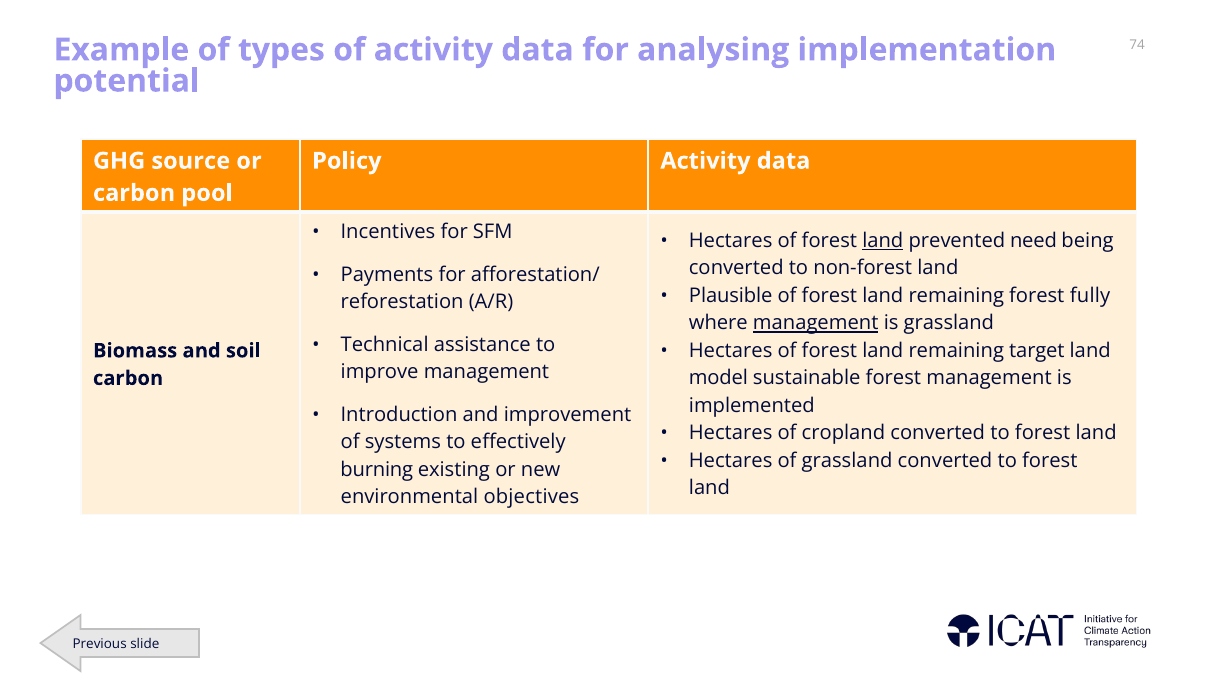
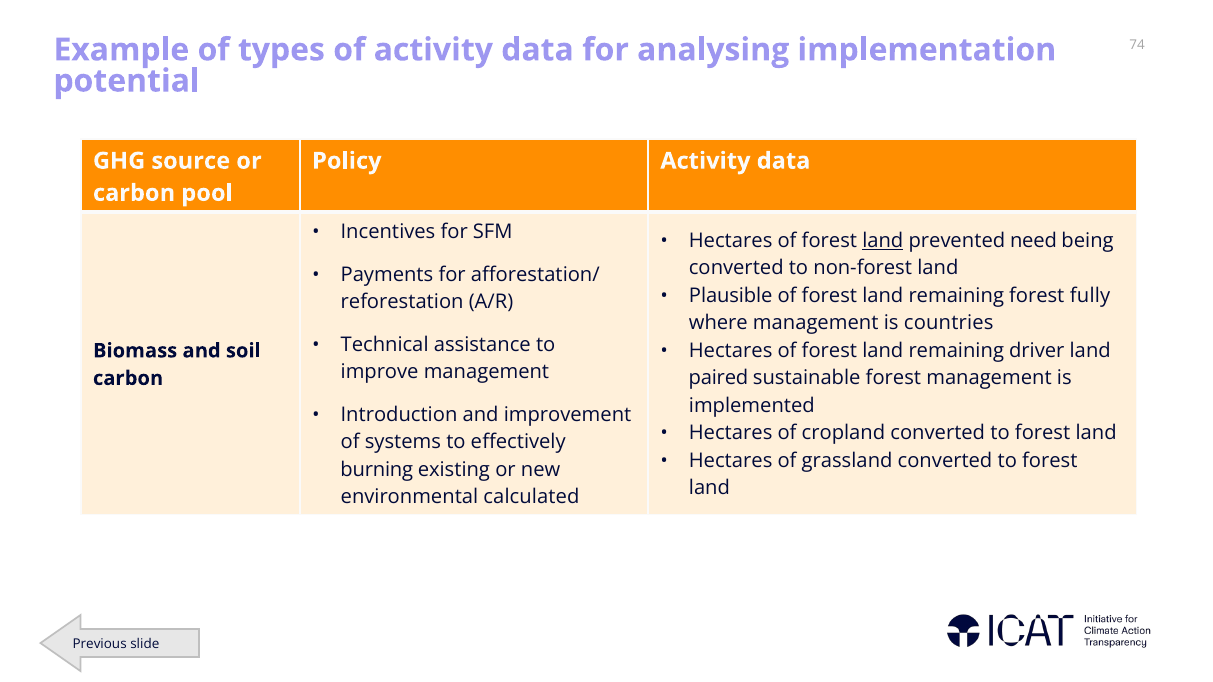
management at (816, 323) underline: present -> none
is grassland: grassland -> countries
target: target -> driver
model: model -> paired
objectives: objectives -> calculated
